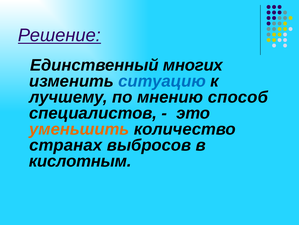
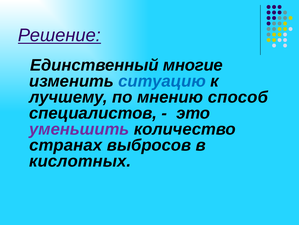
многих: многих -> многие
уменьшить colour: orange -> purple
кислотным: кислотным -> кислотных
